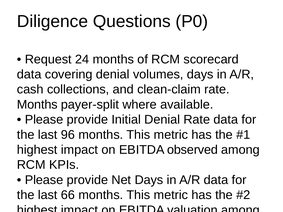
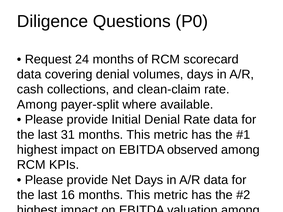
Months at (37, 105): Months -> Among
96: 96 -> 31
66: 66 -> 16
